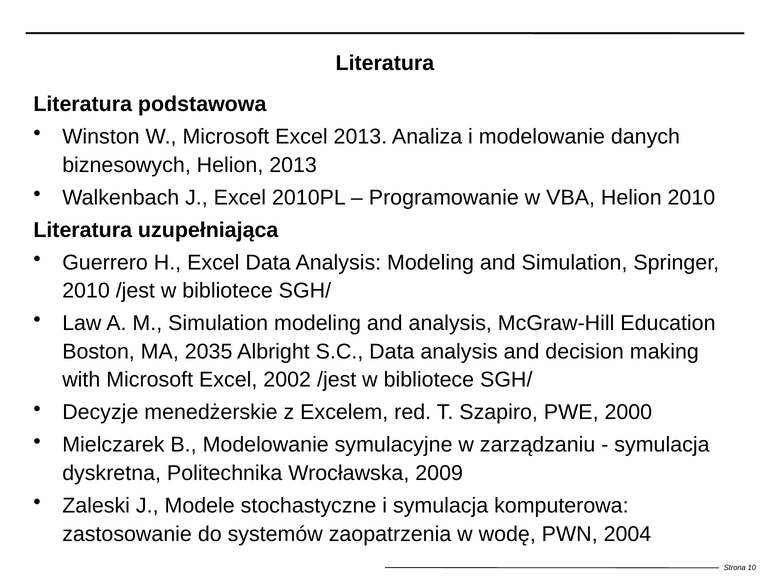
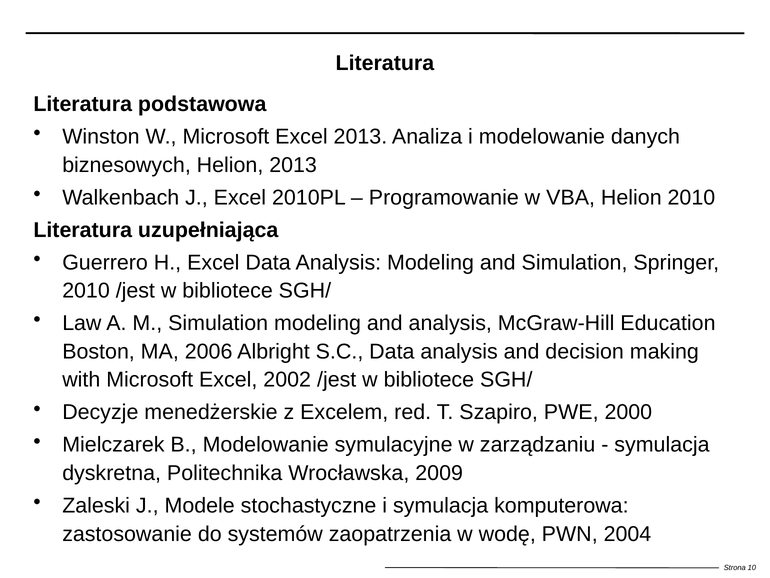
2035: 2035 -> 2006
